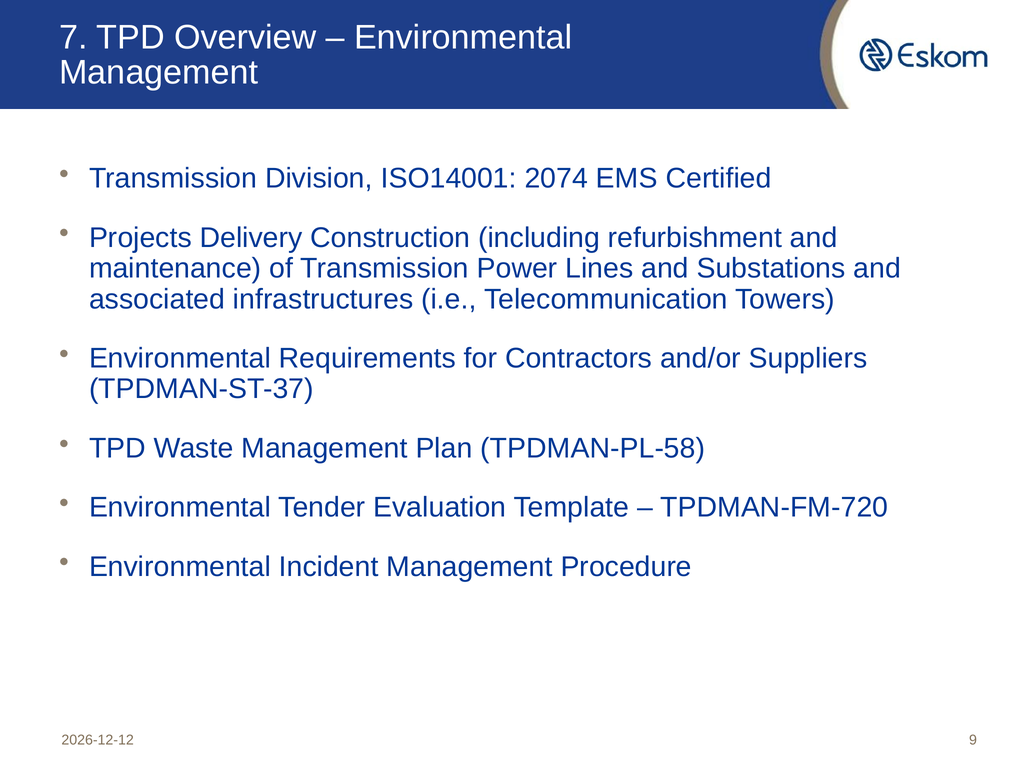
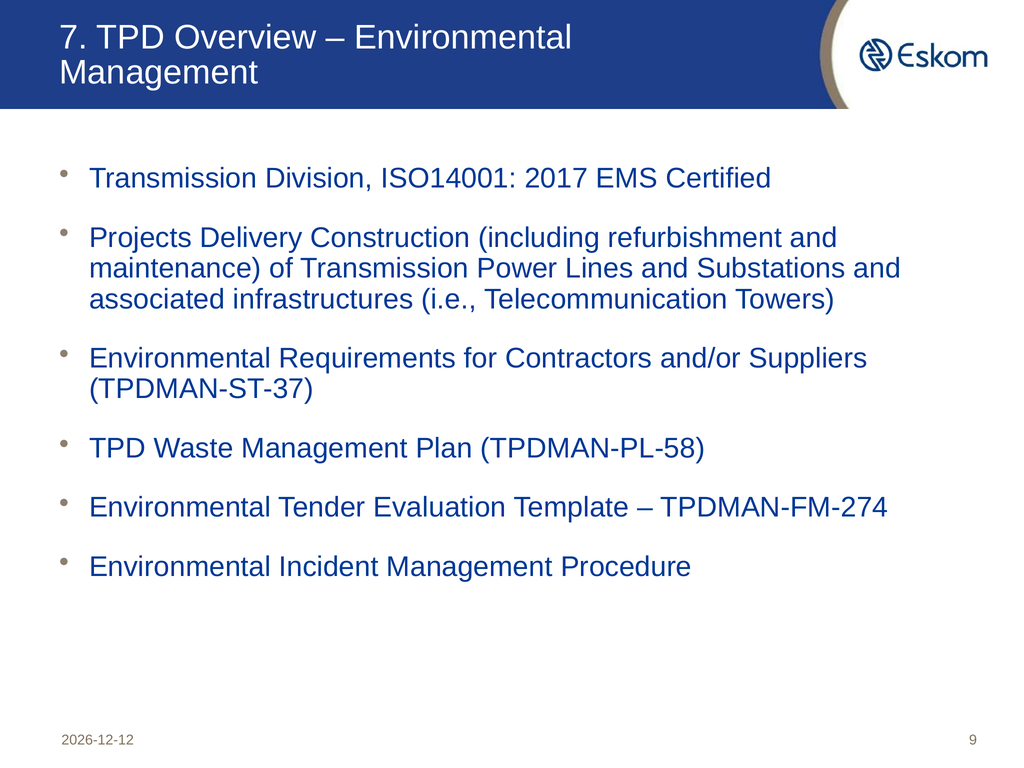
2074: 2074 -> 2017
TPDMAN-FM-720: TPDMAN-FM-720 -> TPDMAN-FM-274
